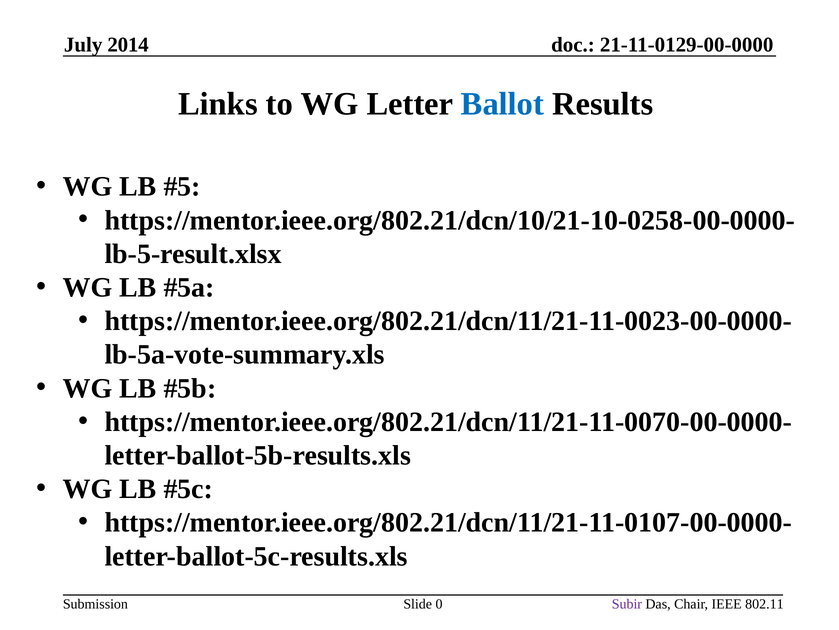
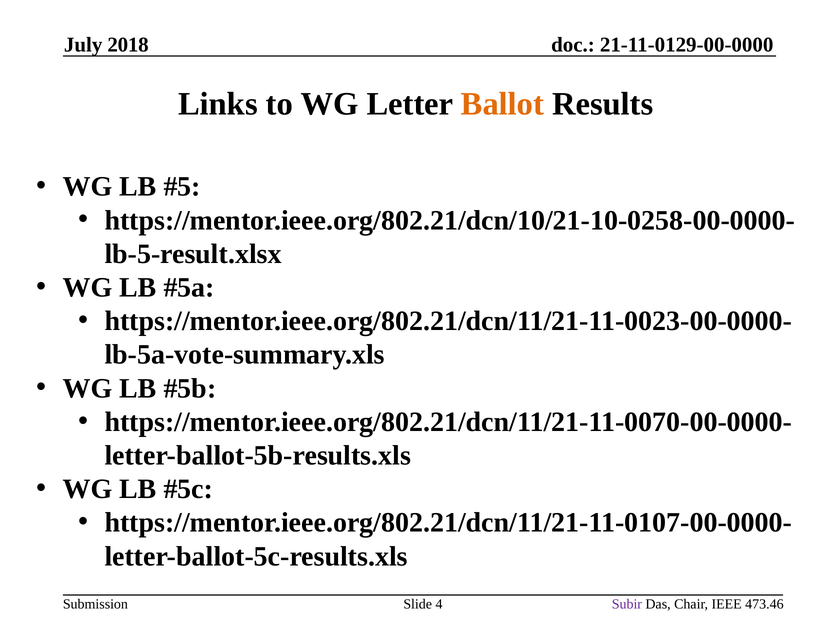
2014: 2014 -> 2018
Ballot colour: blue -> orange
0: 0 -> 4
802.11: 802.11 -> 473.46
